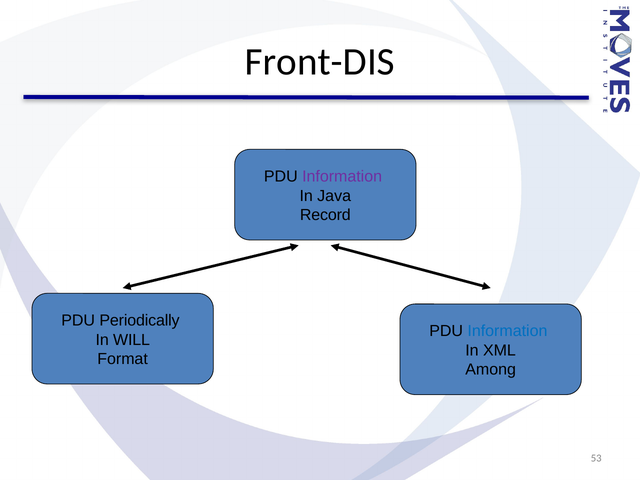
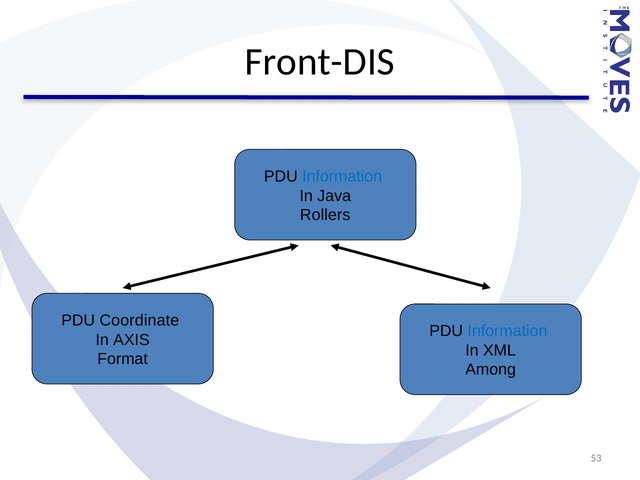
Information at (342, 177) colour: purple -> blue
Record: Record -> Rollers
Periodically: Periodically -> Coordinate
WILL: WILL -> AXIS
